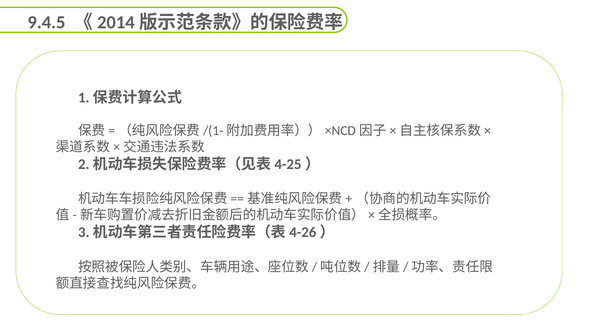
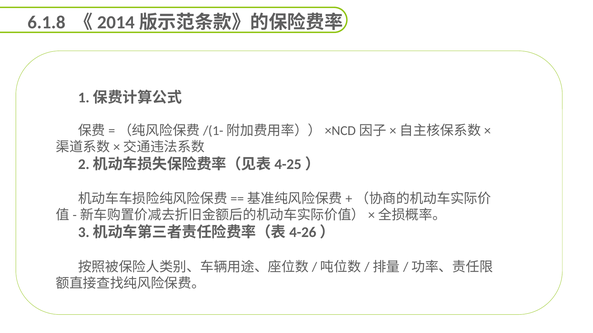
9.4.5: 9.4.5 -> 6.1.8
